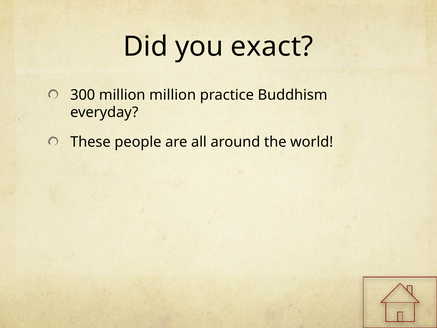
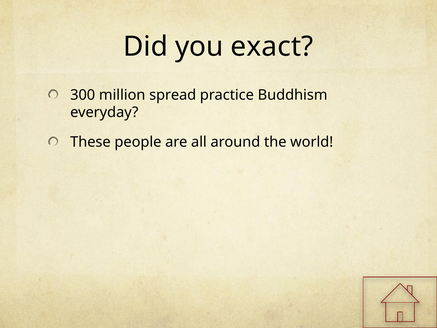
million million: million -> spread
